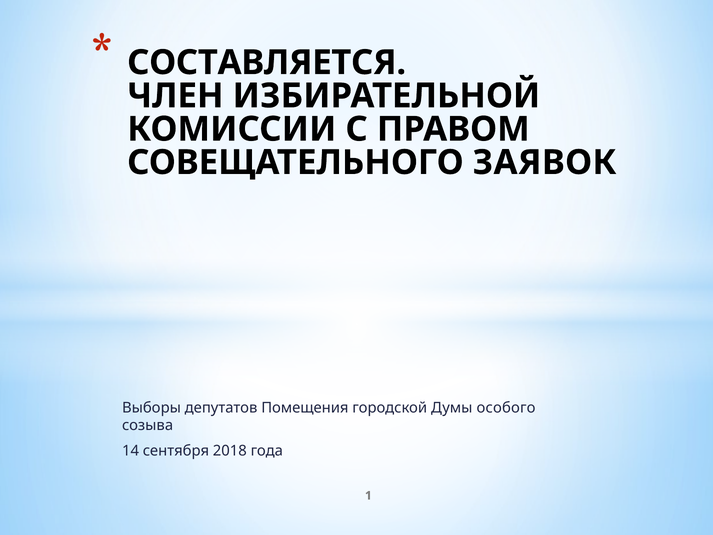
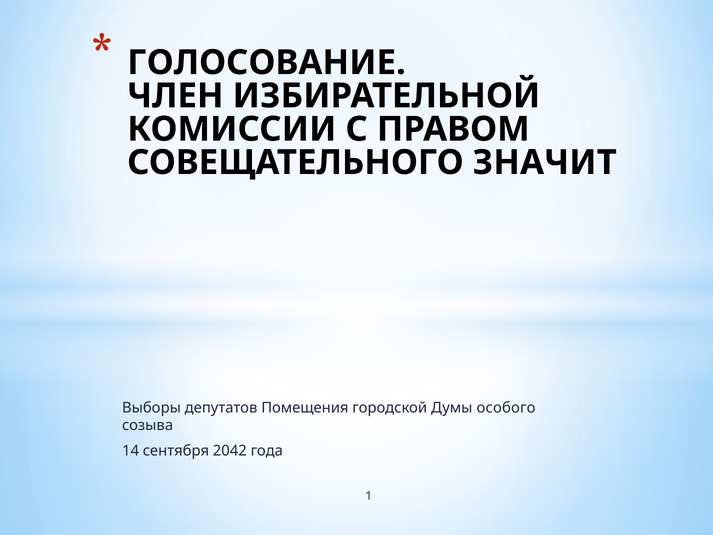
СОСТАВЛЯЕТСЯ: СОСТАВЛЯЕТСЯ -> ГОЛОСОВАНИЕ
ЗАЯВОК: ЗАЯВОК -> ЗНАЧИТ
2018: 2018 -> 2042
